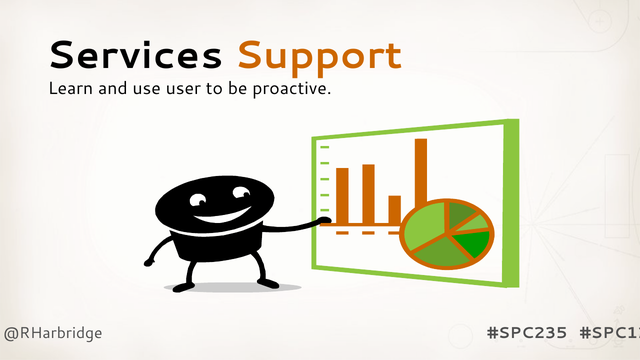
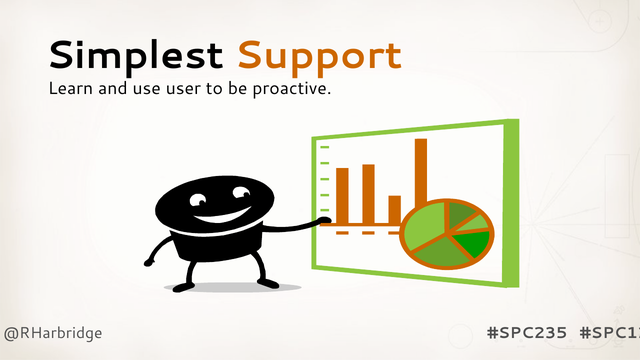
Services: Services -> Simplest
